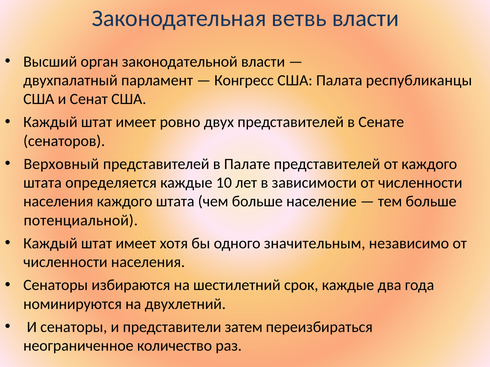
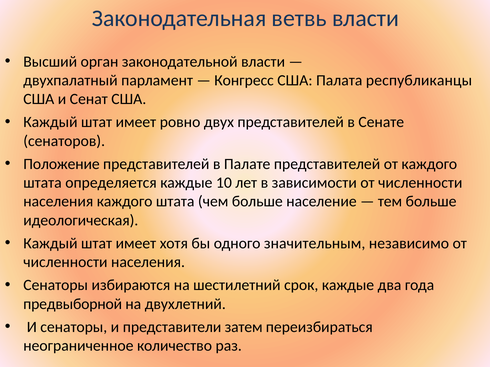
Верховный: Верховный -> Положение
потенциальной: потенциальной -> идеологическая
номинируются: номинируются -> предвыборной
